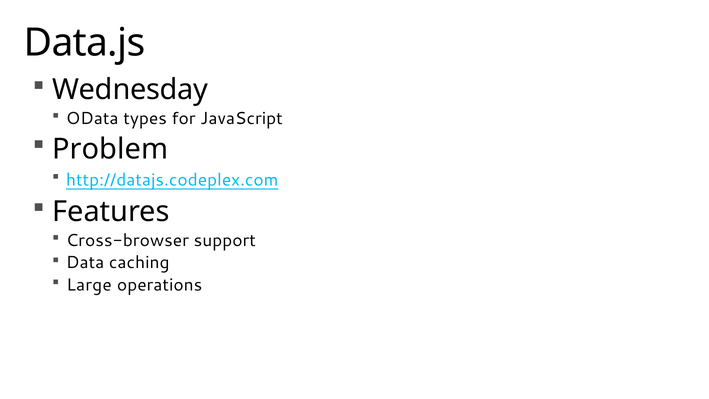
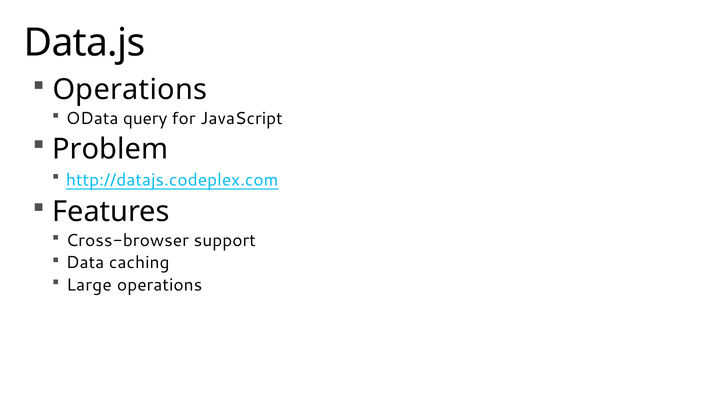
Wednesday at (130, 90): Wednesday -> Operations
types: types -> query
